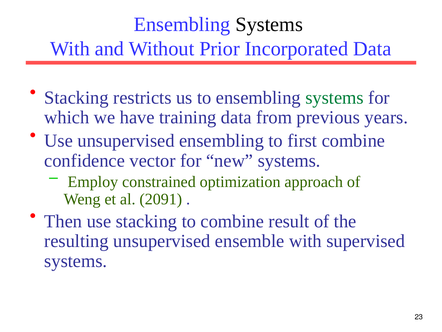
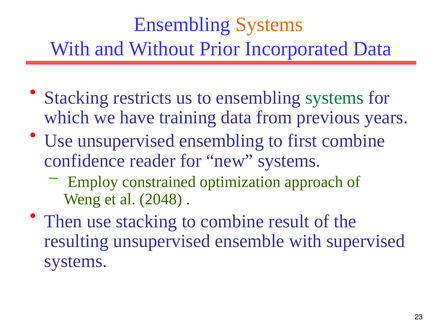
Systems at (269, 25) colour: black -> orange
vector: vector -> reader
2091: 2091 -> 2048
